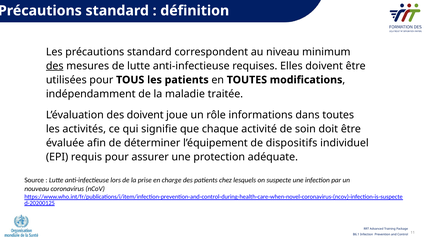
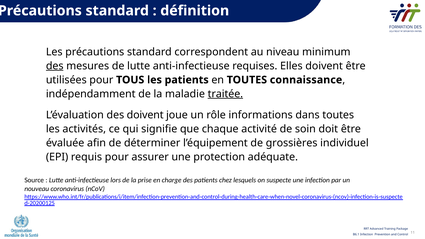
modifications: modifications -> connaissance
traitée underline: none -> present
dispositifs: dispositifs -> grossières
